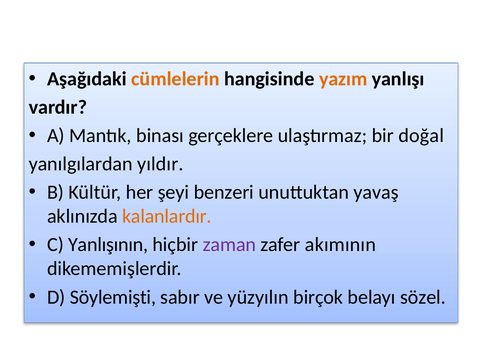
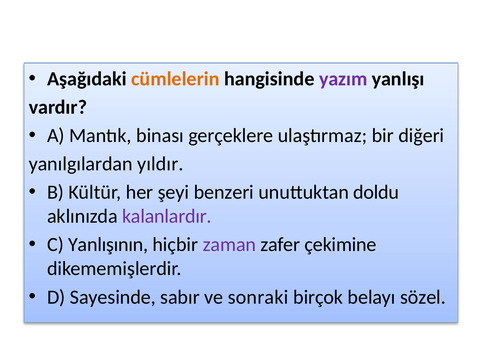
yazım colour: orange -> purple
doğal: doğal -> diğeri
yavaş: yavaş -> doldu
kalanlardır colour: orange -> purple
akımının: akımının -> çekimine
Söylemişti: Söylemişti -> Sayesinde
yüzyılın: yüzyılın -> sonraki
